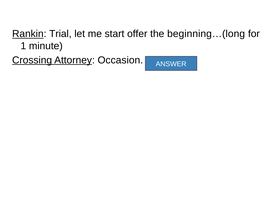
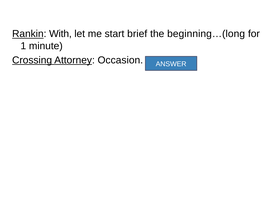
Trial: Trial -> With
offer: offer -> brief
